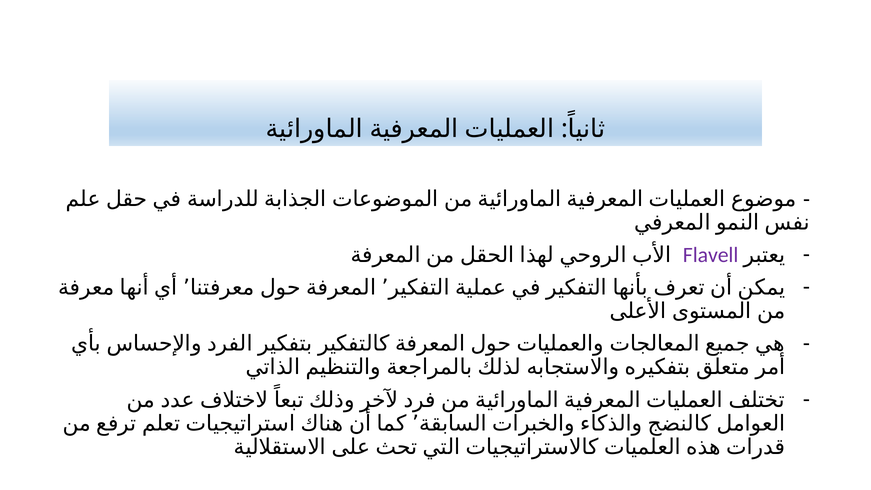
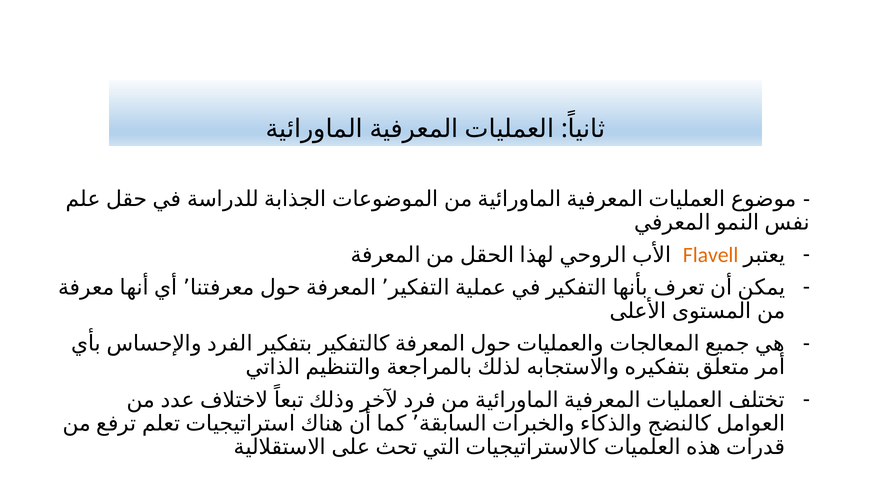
Flavell colour: purple -> orange
